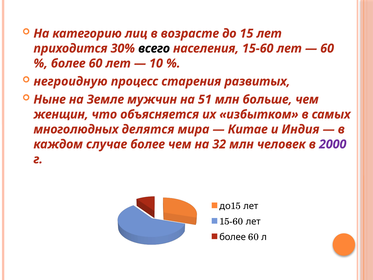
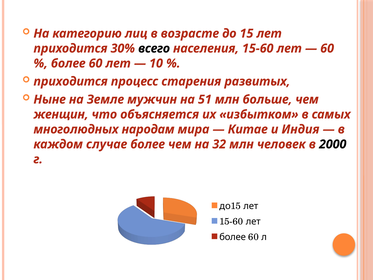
негроидную at (71, 81): негроидную -> приходится
делятся: делятся -> народам
2000 colour: purple -> black
